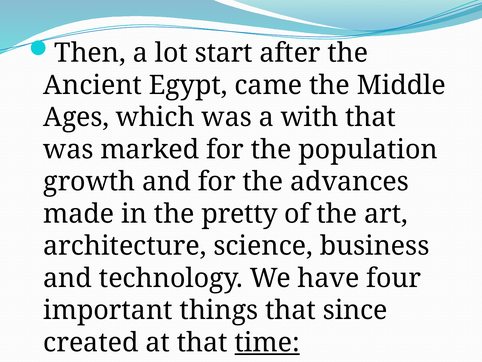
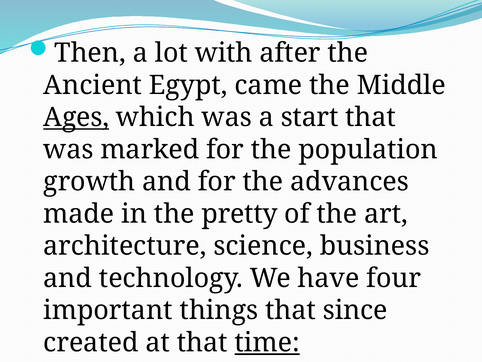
start: start -> with
Ages underline: none -> present
with: with -> start
